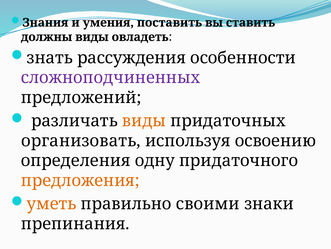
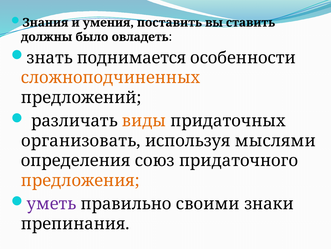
должны виды: виды -> было
рассуждения: рассуждения -> поднимается
сложноподчиненных colour: purple -> orange
освоению: освоению -> мыслями
одну: одну -> союз
уметь colour: orange -> purple
